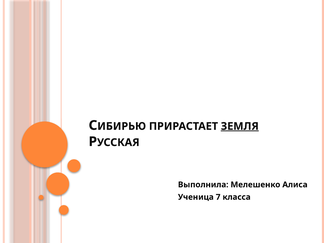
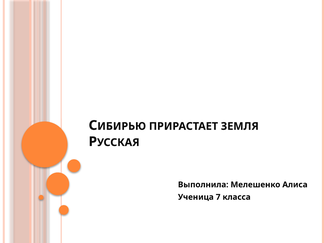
ЗЕМЛЯ underline: present -> none
